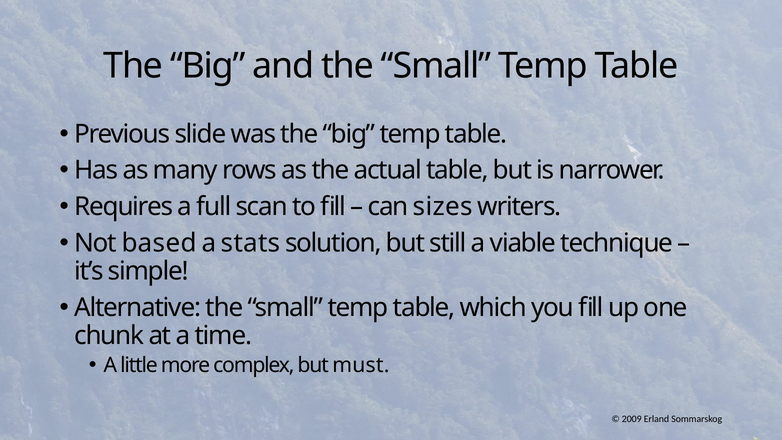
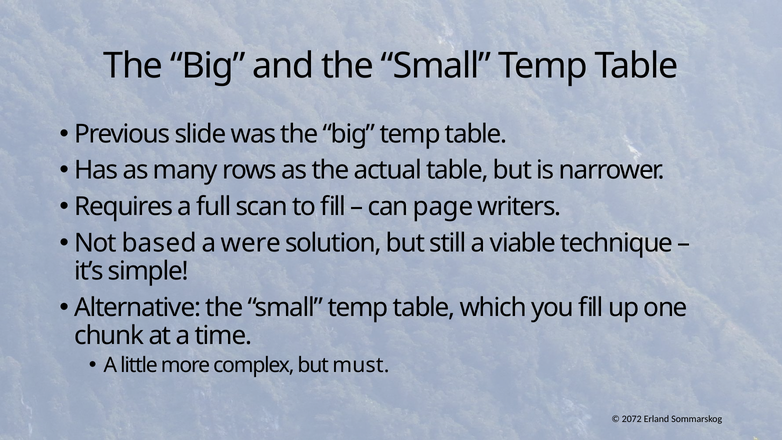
sizes: sizes -> page
stats: stats -> were
2009: 2009 -> 2072
